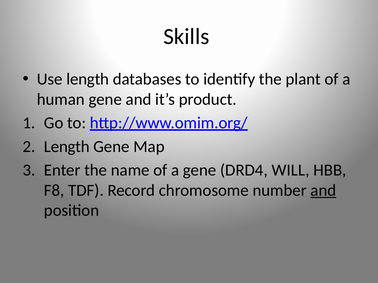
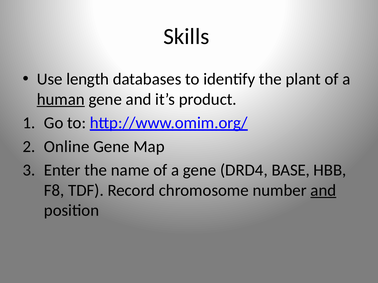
human underline: none -> present
Length at (67, 147): Length -> Online
WILL: WILL -> BASE
